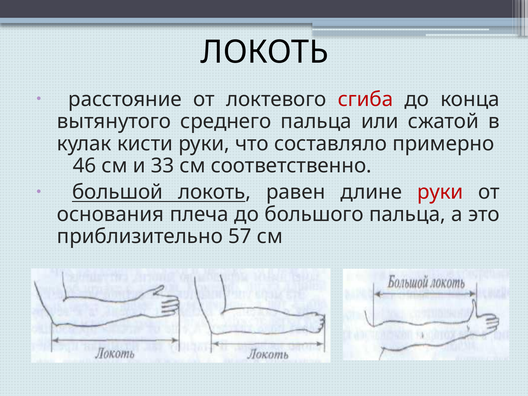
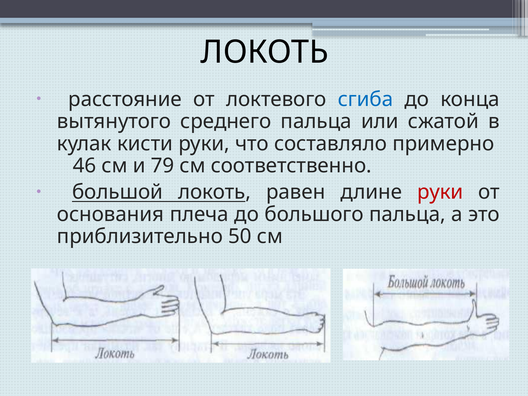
сгиба colour: red -> blue
33: 33 -> 79
57: 57 -> 50
